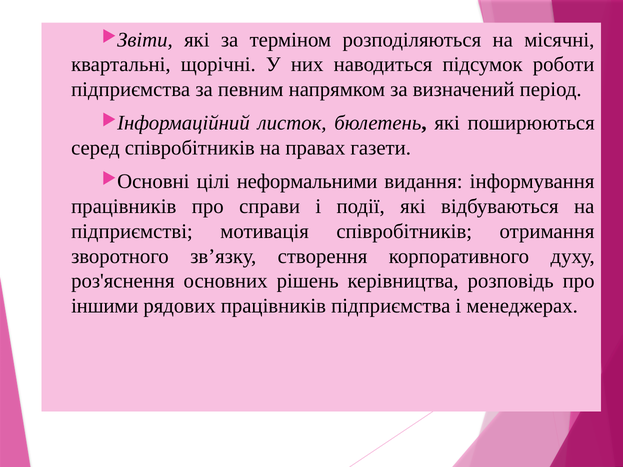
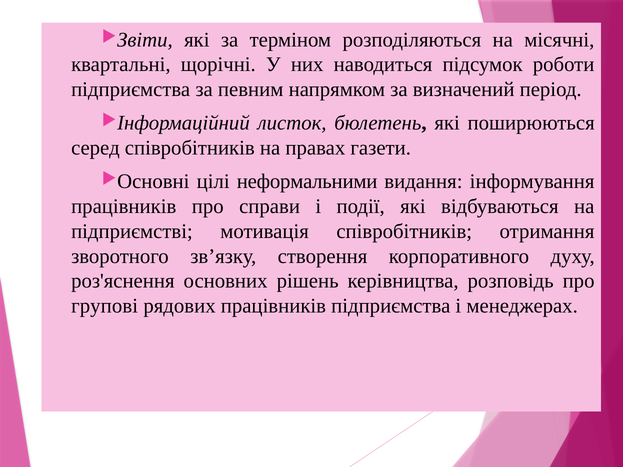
іншими: іншими -> групові
